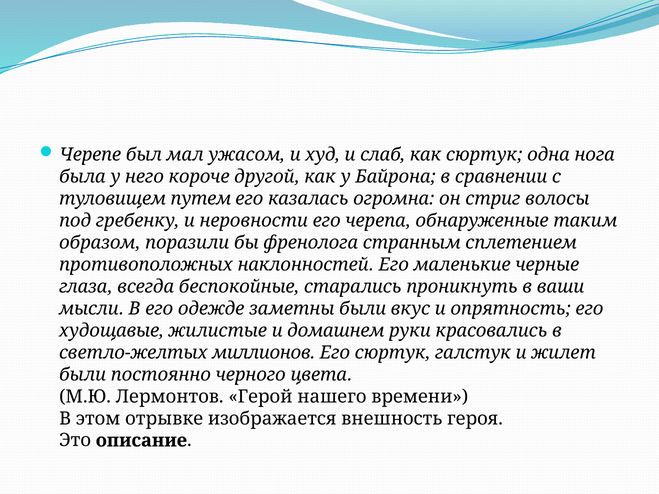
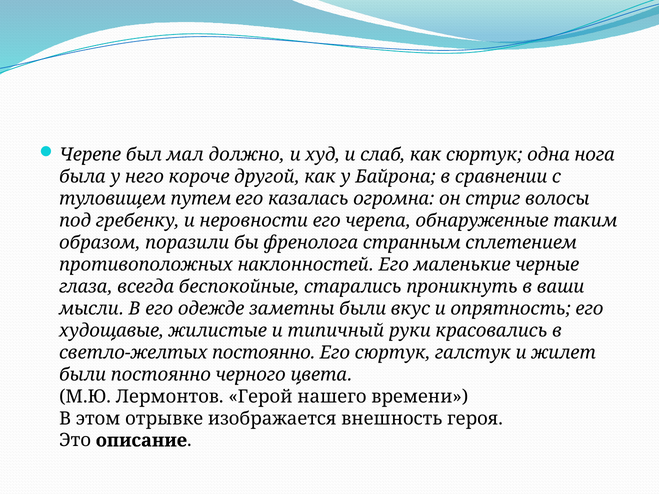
ужасом: ужасом -> должно
домашнем: домашнем -> типичный
светло-желтых миллионов: миллионов -> постоянно
